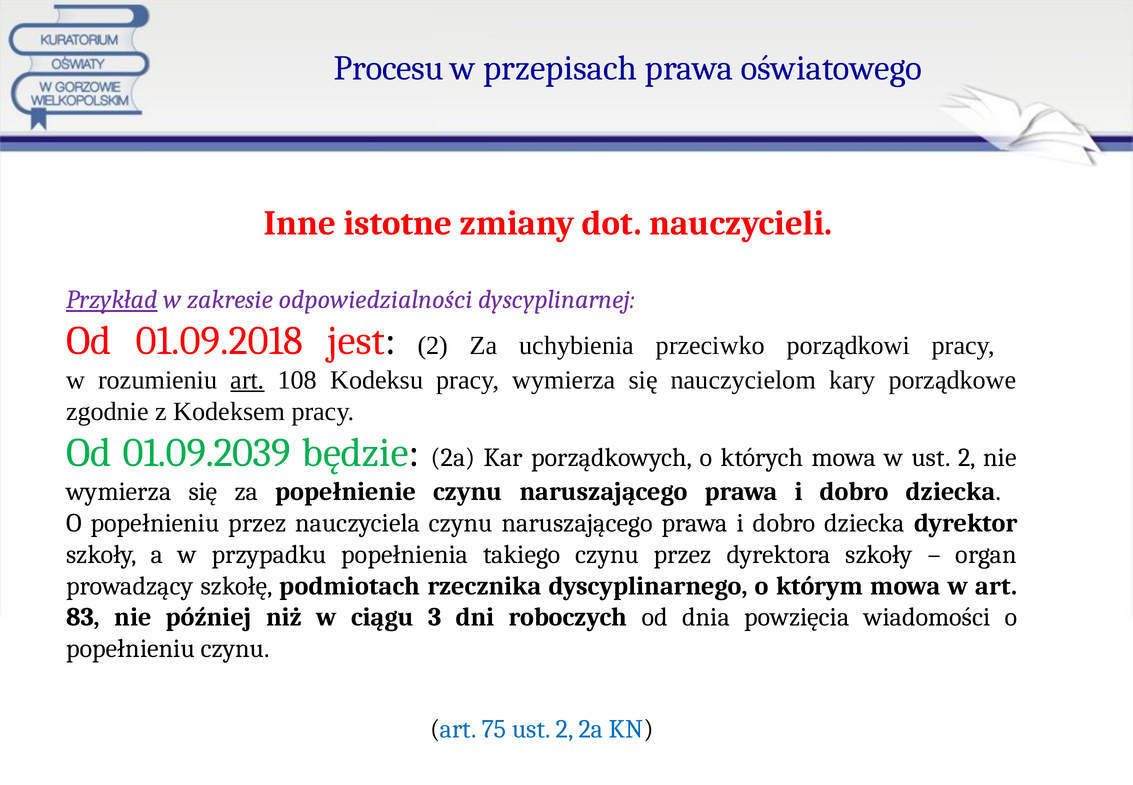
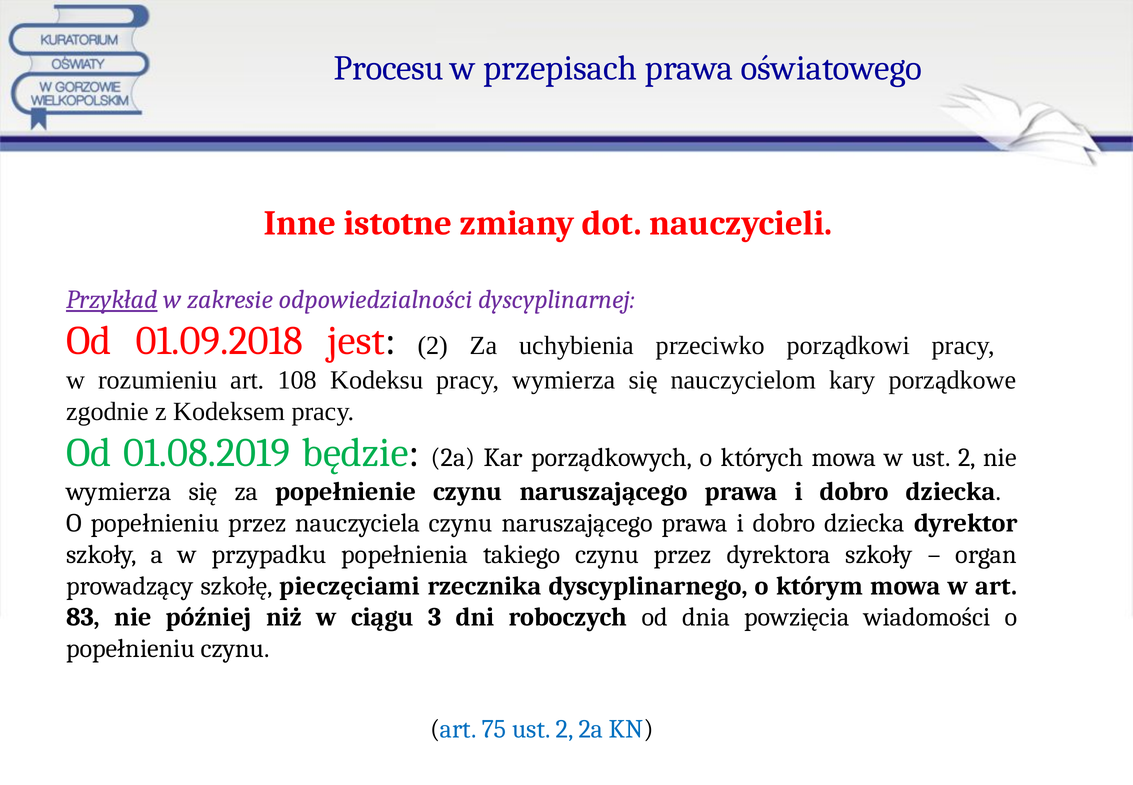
art at (247, 380) underline: present -> none
01.09.2039: 01.09.2039 -> 01.08.2019
podmiotach: podmiotach -> pieczęciami
